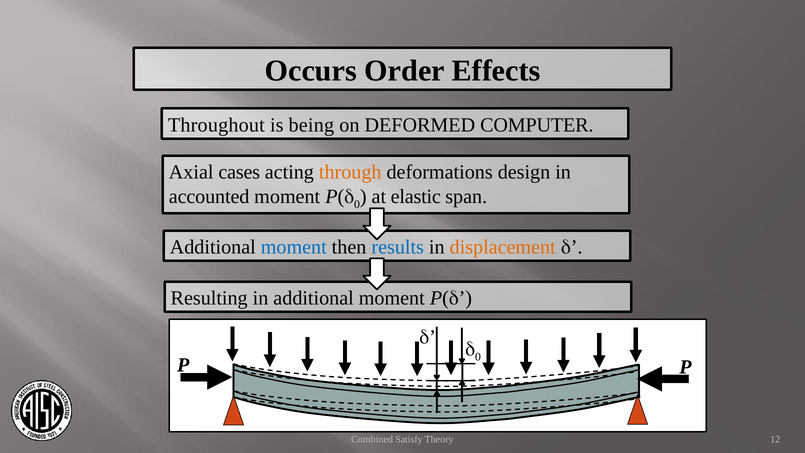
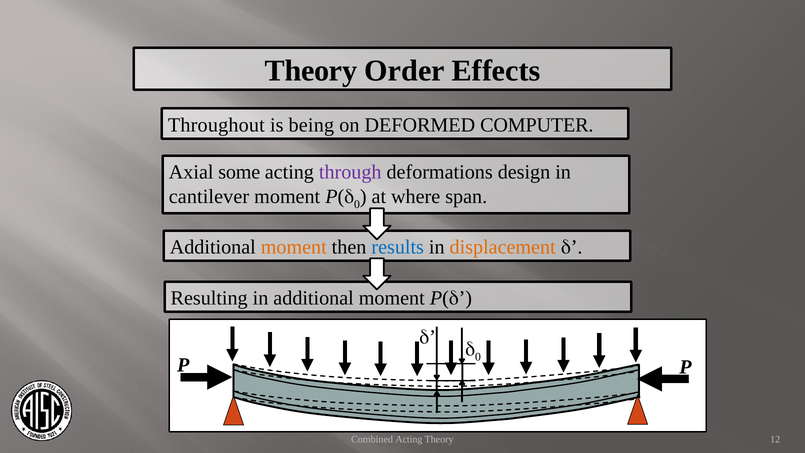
Occurs at (311, 71): Occurs -> Theory
cases: cases -> some
through colour: orange -> purple
accounted: accounted -> cantilever
elastic: elastic -> where
moment at (294, 247) colour: blue -> orange
Combined Satisfy: Satisfy -> Acting
